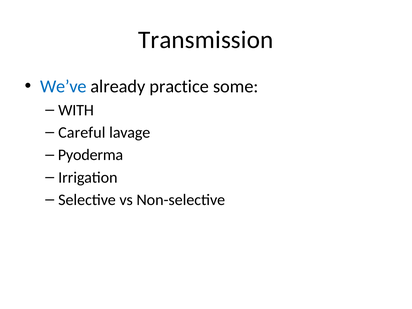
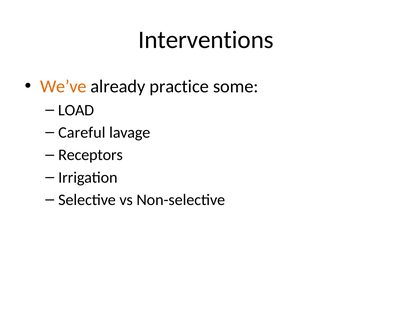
Transmission: Transmission -> Interventions
We’ve colour: blue -> orange
WITH: WITH -> LOAD
Pyoderma: Pyoderma -> Receptors
